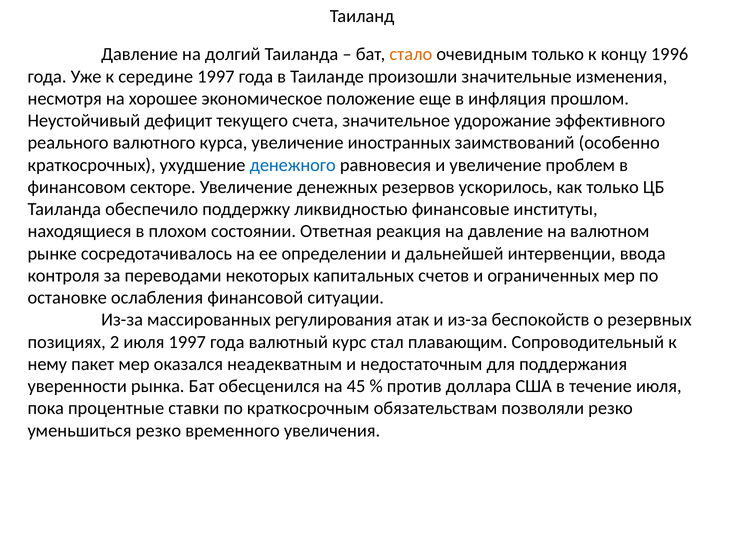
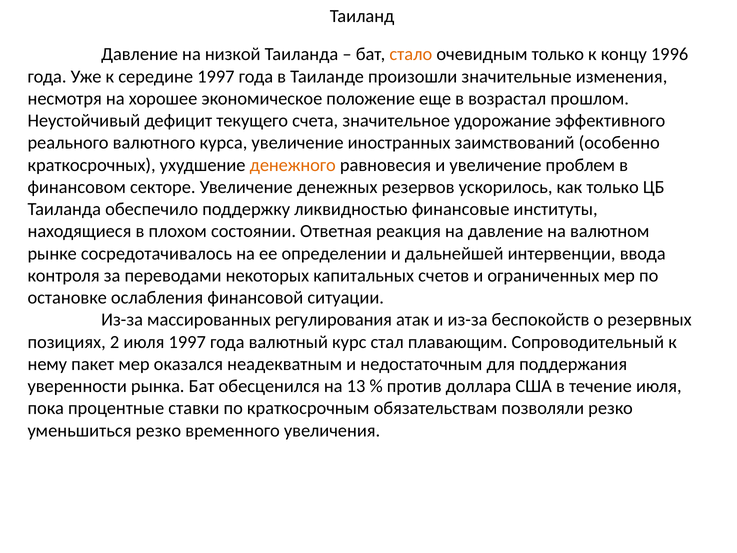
долгий: долгий -> низкой
инфляция: инфляция -> возрастал
денежного colour: blue -> orange
45: 45 -> 13
